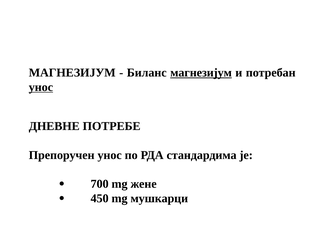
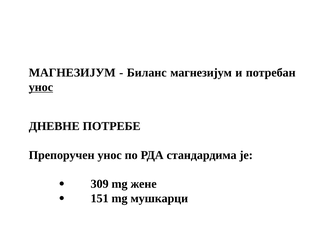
магнезијум at (201, 73) underline: present -> none
700: 700 -> 309
450: 450 -> 151
